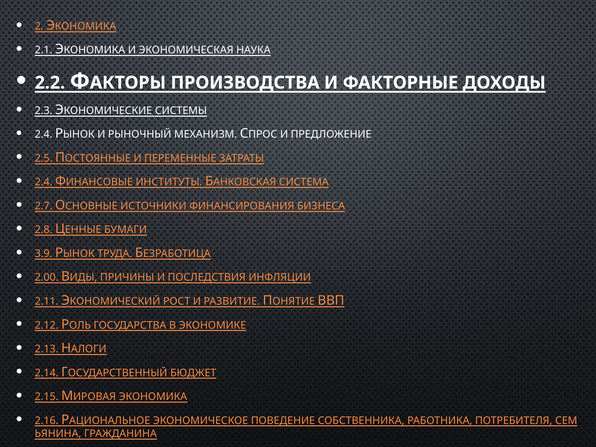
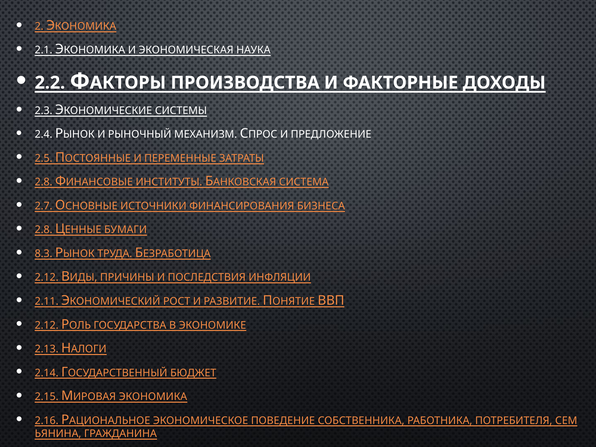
2.4 at (44, 182): 2.4 -> 2.8
3.9: 3.9 -> 8.3
2.00 at (47, 278): 2.00 -> 2.12
